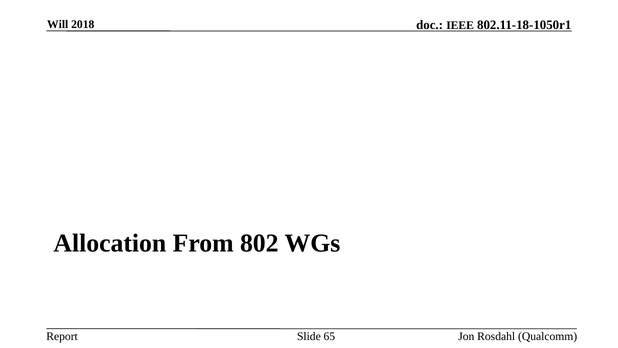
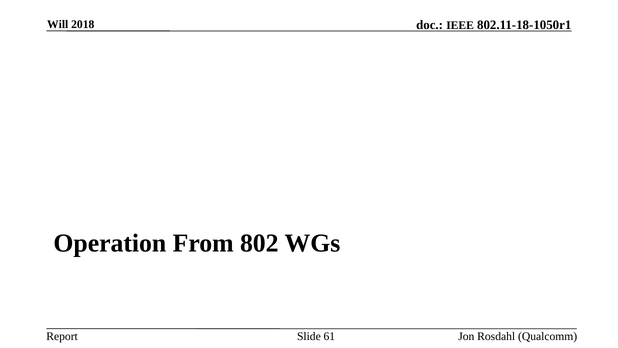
Allocation: Allocation -> Operation
65: 65 -> 61
